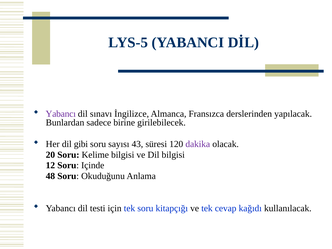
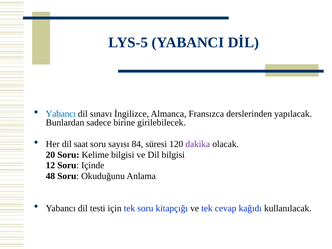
Yabancı at (61, 114) colour: purple -> blue
gibi: gibi -> saat
43: 43 -> 84
